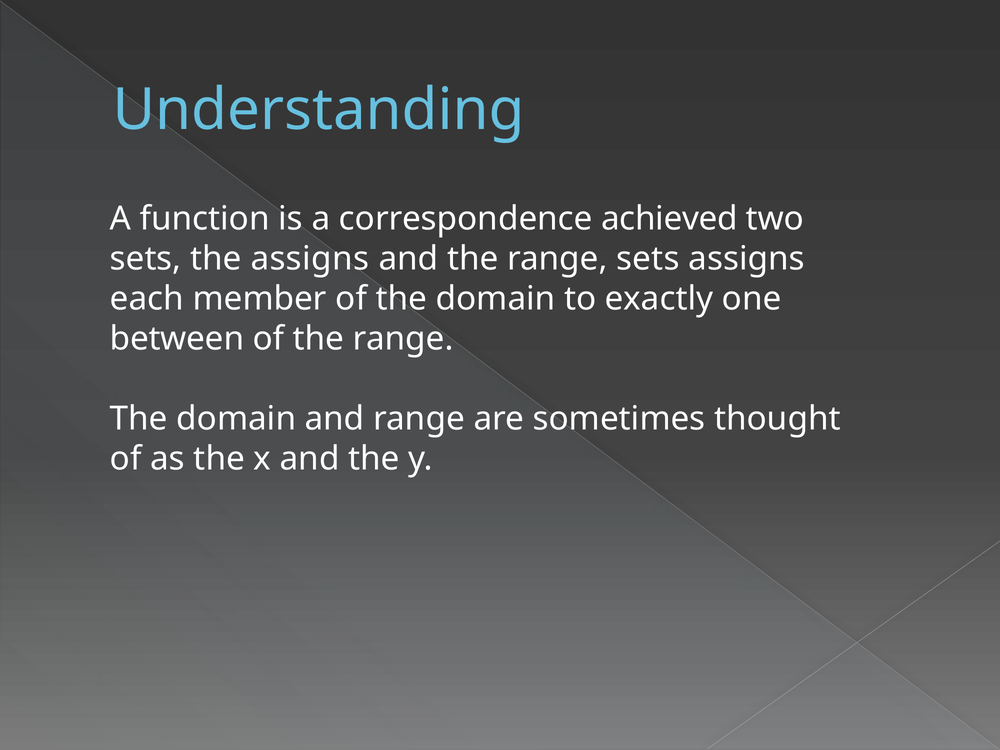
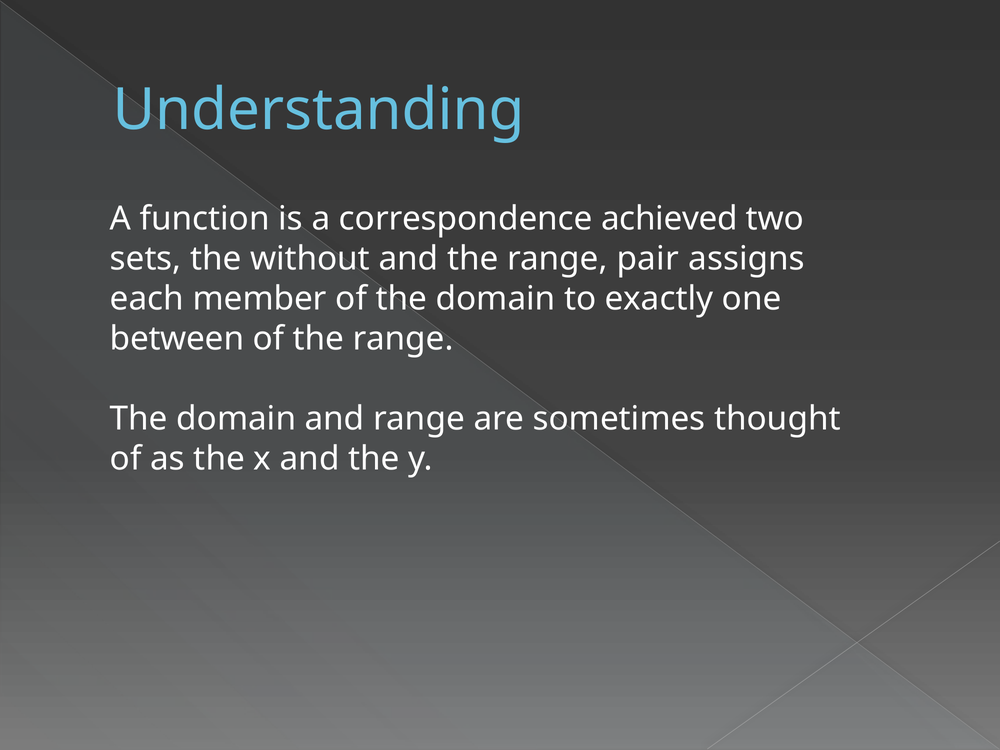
the assigns: assigns -> without
range sets: sets -> pair
